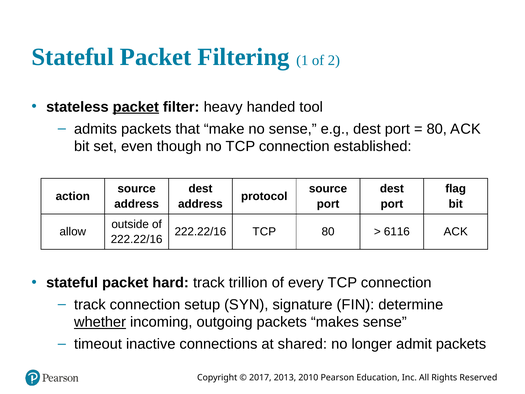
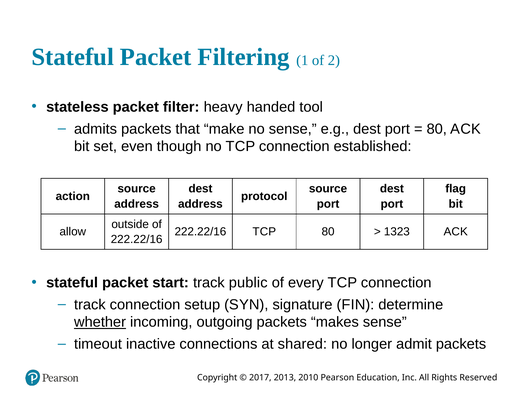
packet at (136, 107) underline: present -> none
6116: 6116 -> 1323
hard: hard -> start
trillion: trillion -> public
